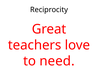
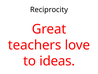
need: need -> ideas
